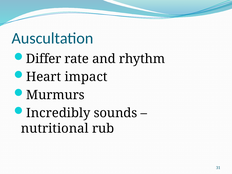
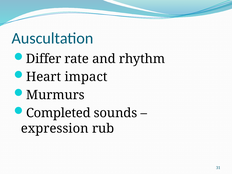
Incredibly: Incredibly -> Completed
nutritional: nutritional -> expression
